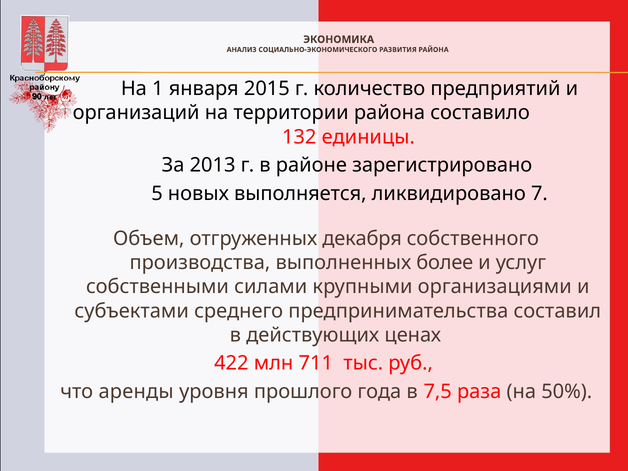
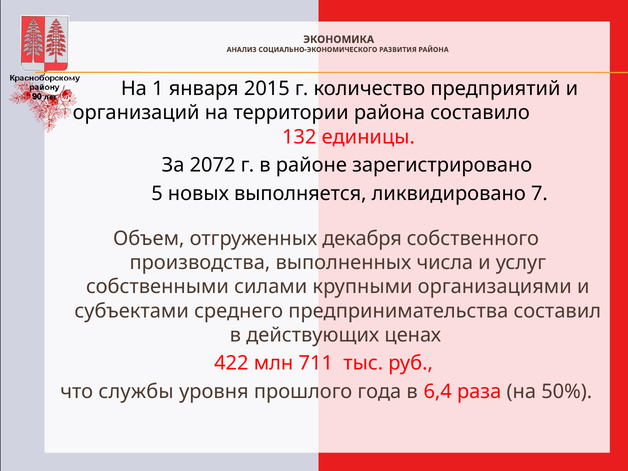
2013: 2013 -> 2072
более: более -> числа
аренды: аренды -> службы
7,5: 7,5 -> 6,4
